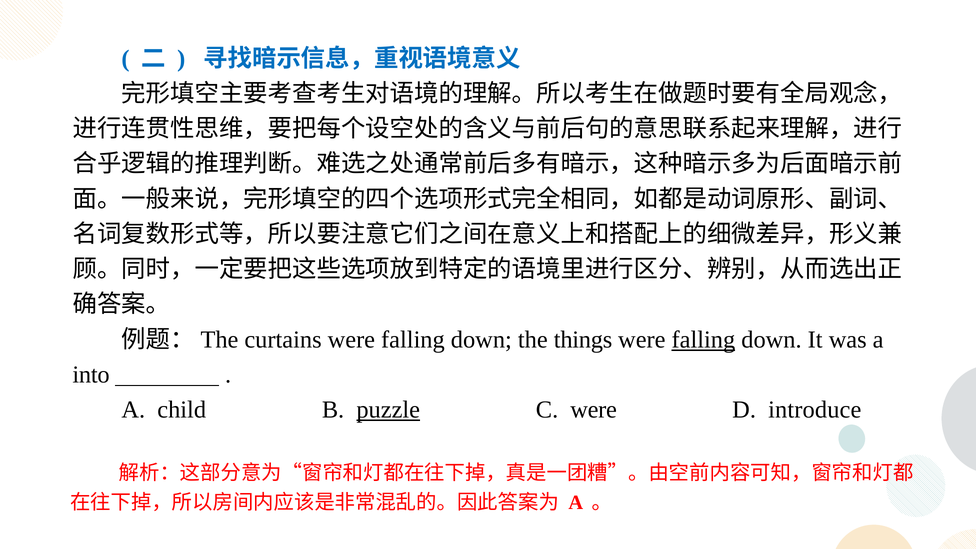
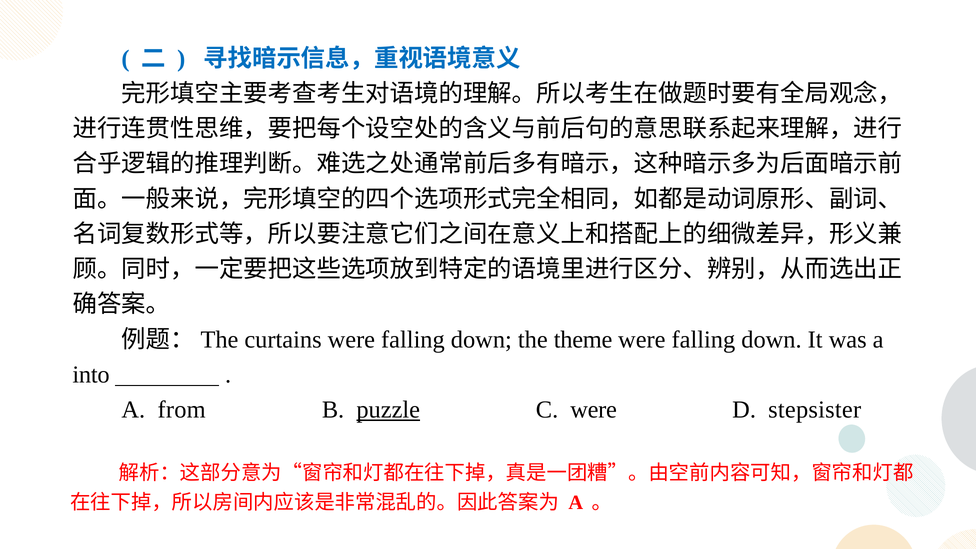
things: things -> theme
falling at (703, 340) underline: present -> none
child: child -> from
introduce: introduce -> stepsister
